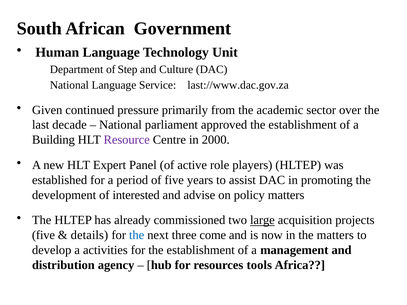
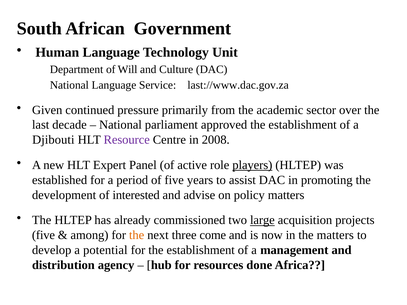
Step: Step -> Will
Building: Building -> Djibouti
2000: 2000 -> 2008
players underline: none -> present
details: details -> among
the at (137, 235) colour: blue -> orange
activities: activities -> potential
tools: tools -> done
